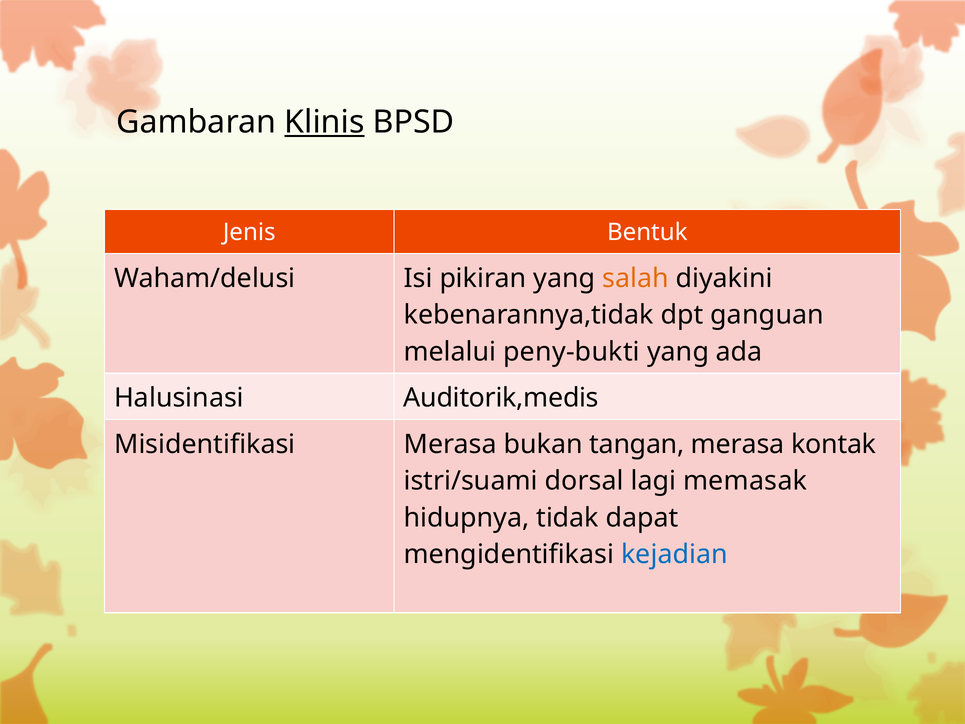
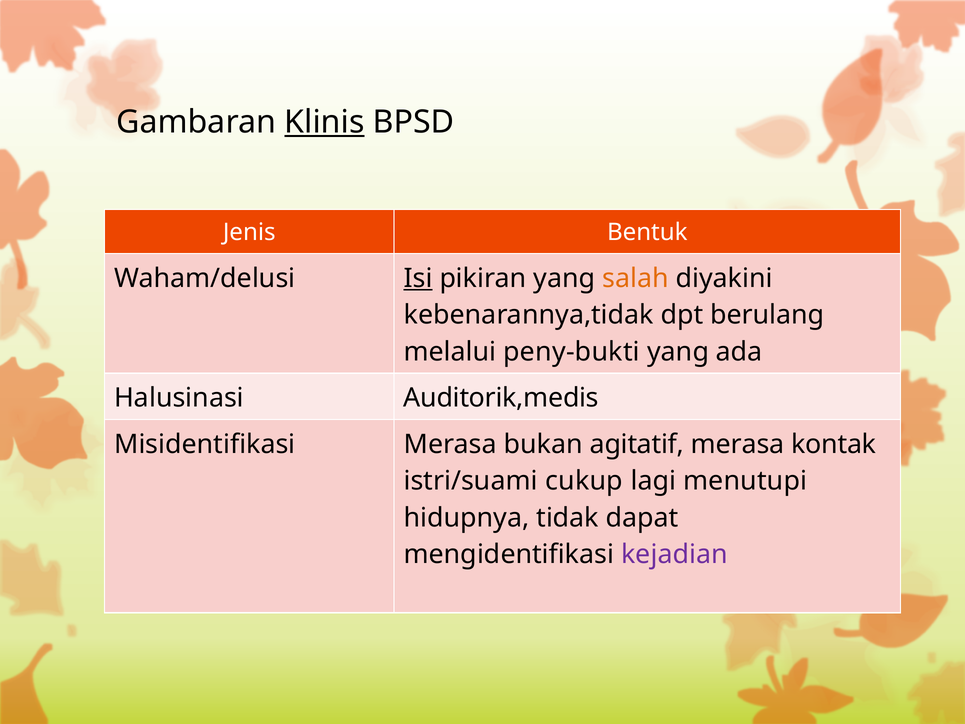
Isi underline: none -> present
ganguan: ganguan -> berulang
tangan: tangan -> agitatif
dorsal: dorsal -> cukup
memasak: memasak -> menutupi
kejadian colour: blue -> purple
